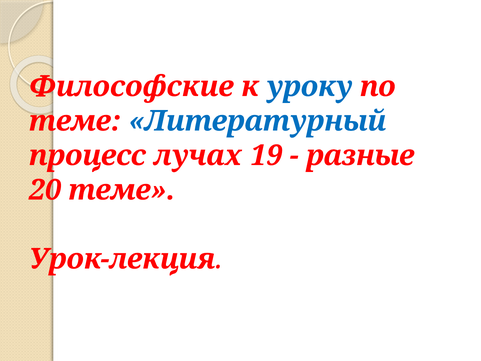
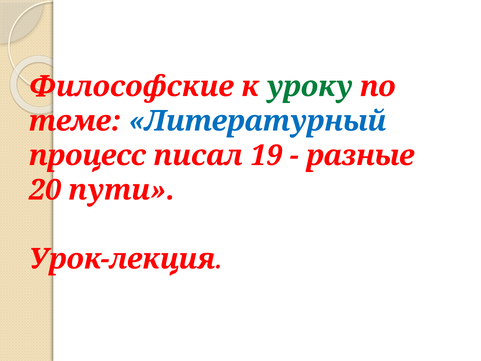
уроку colour: blue -> green
лучах: лучах -> писал
20 теме: теме -> пути
